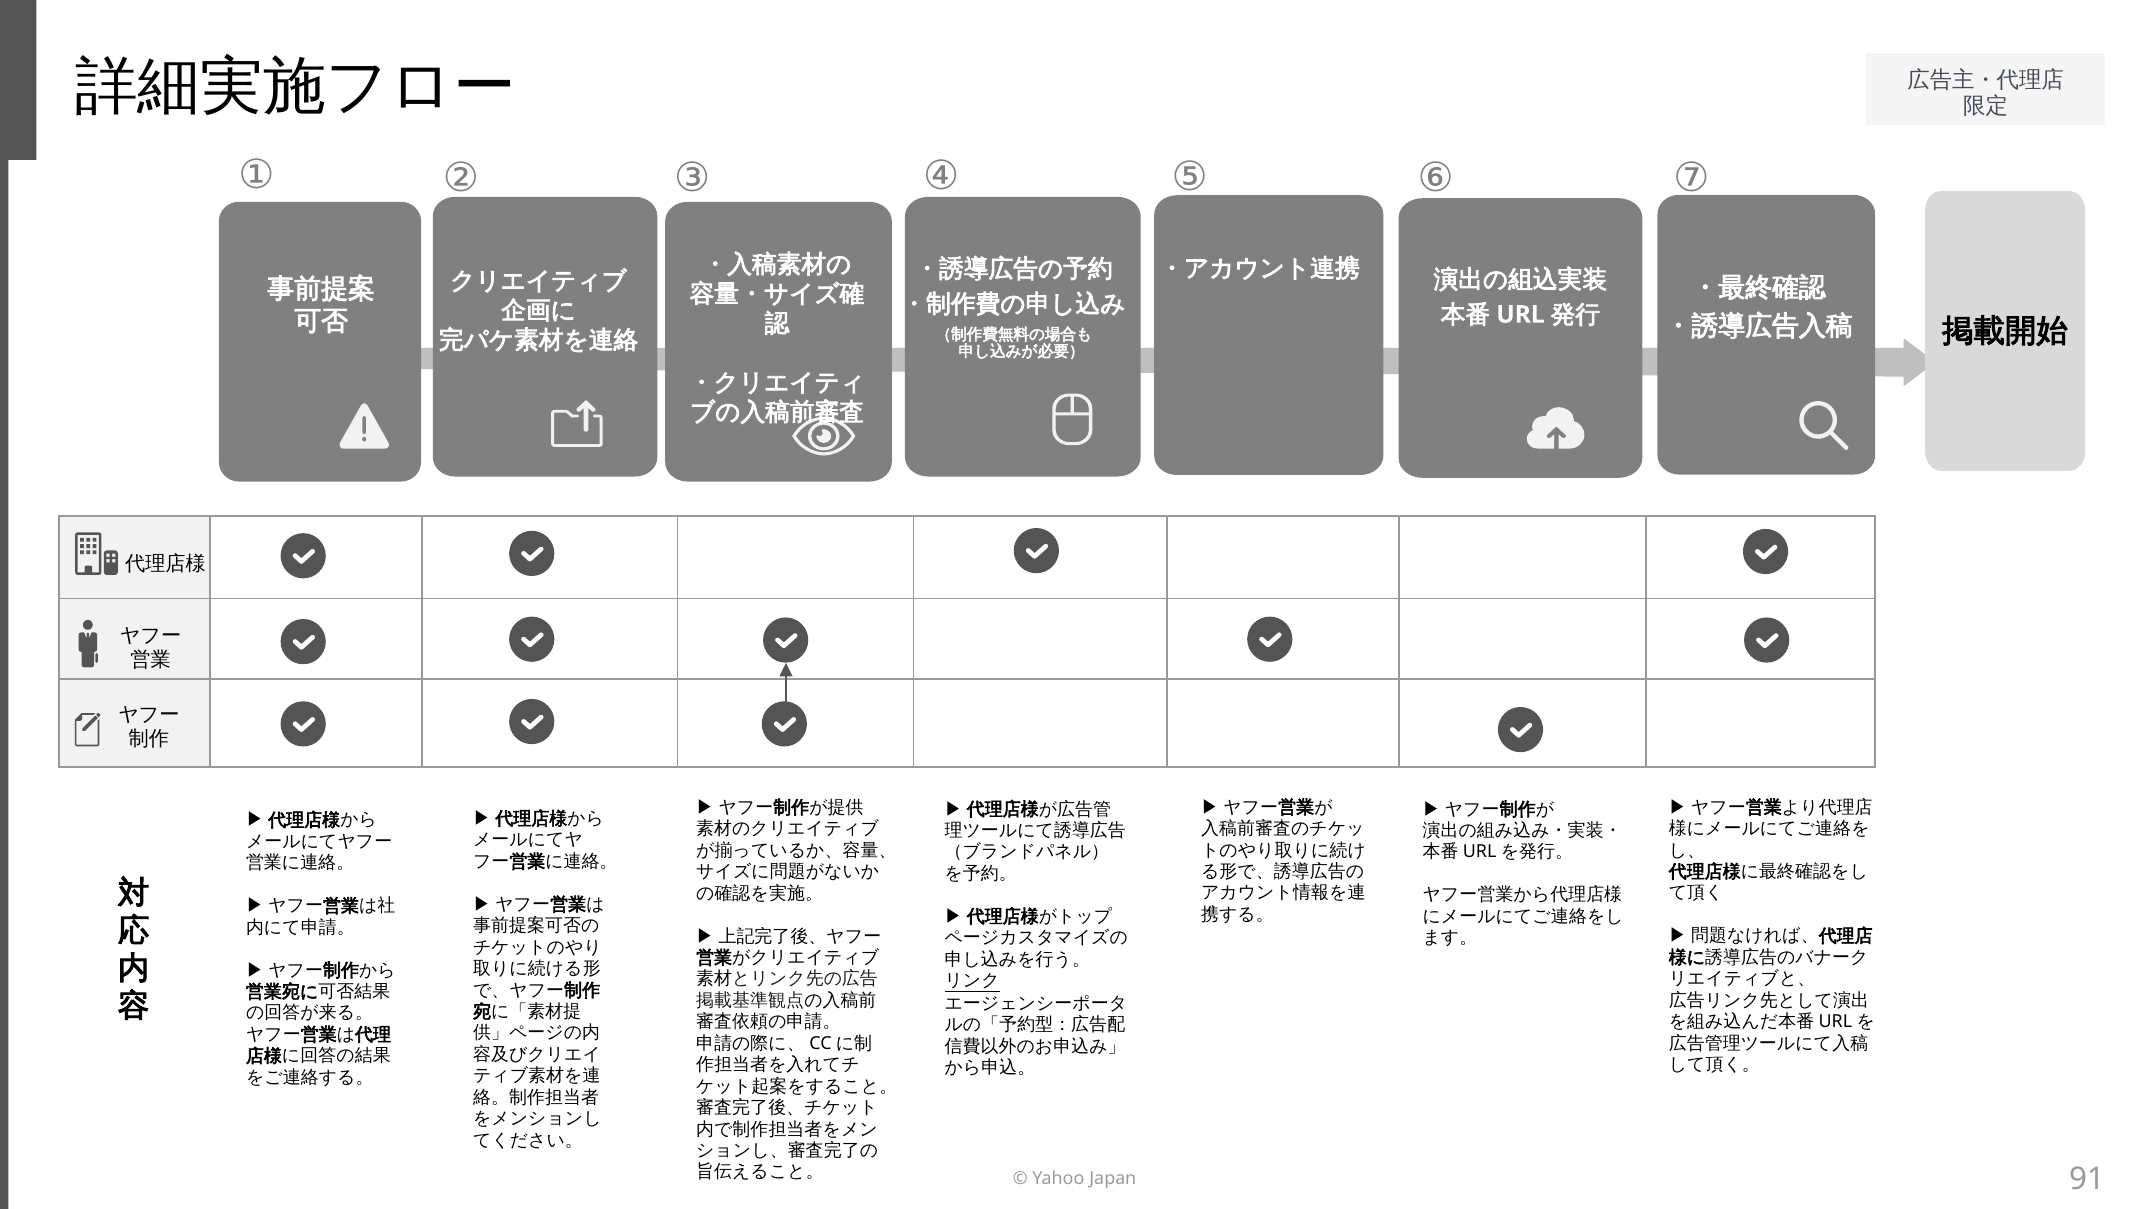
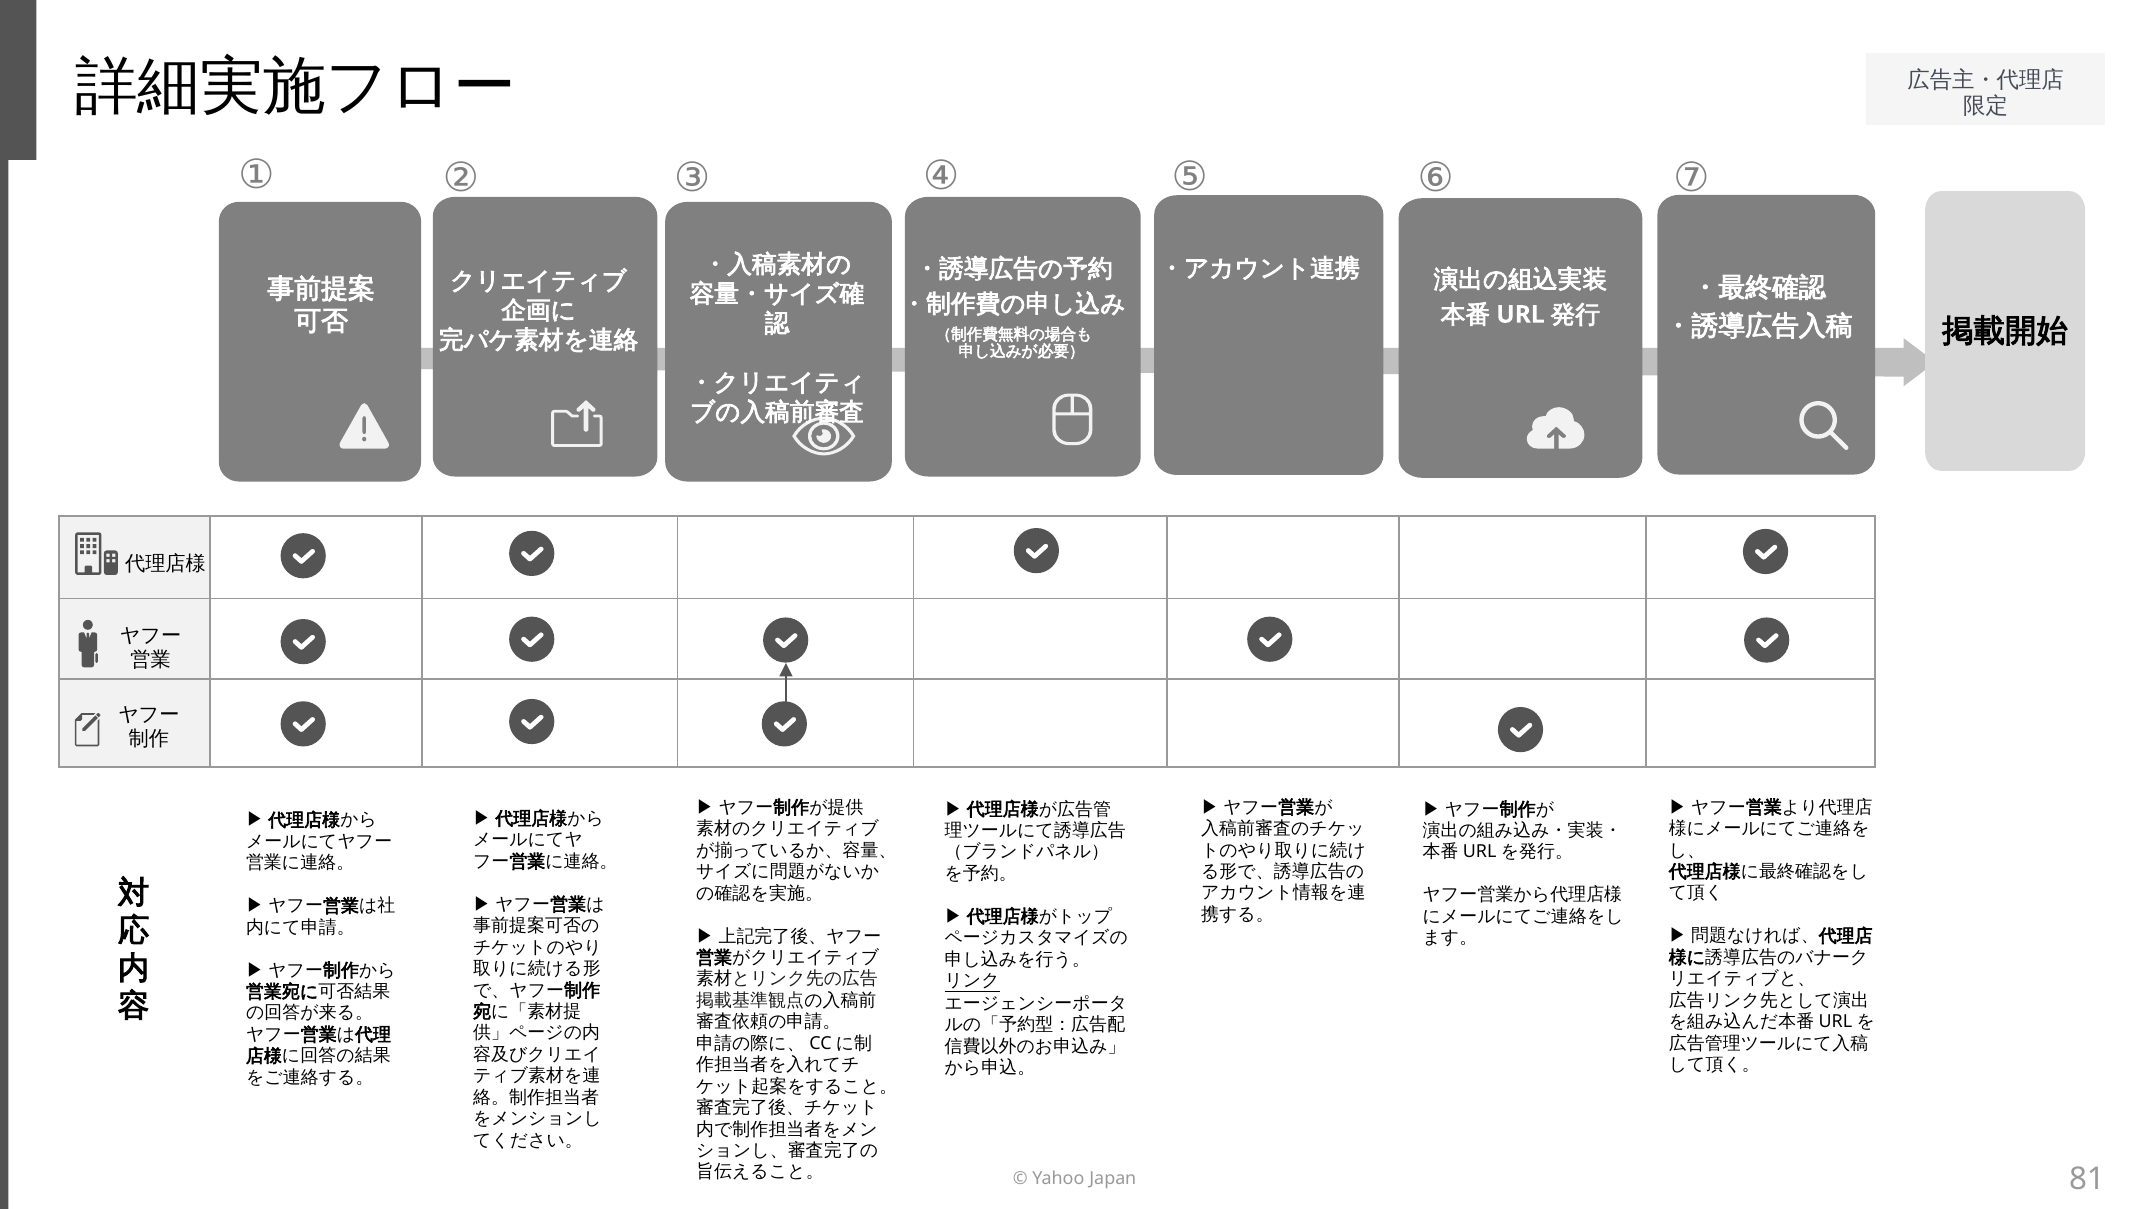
91: 91 -> 81
